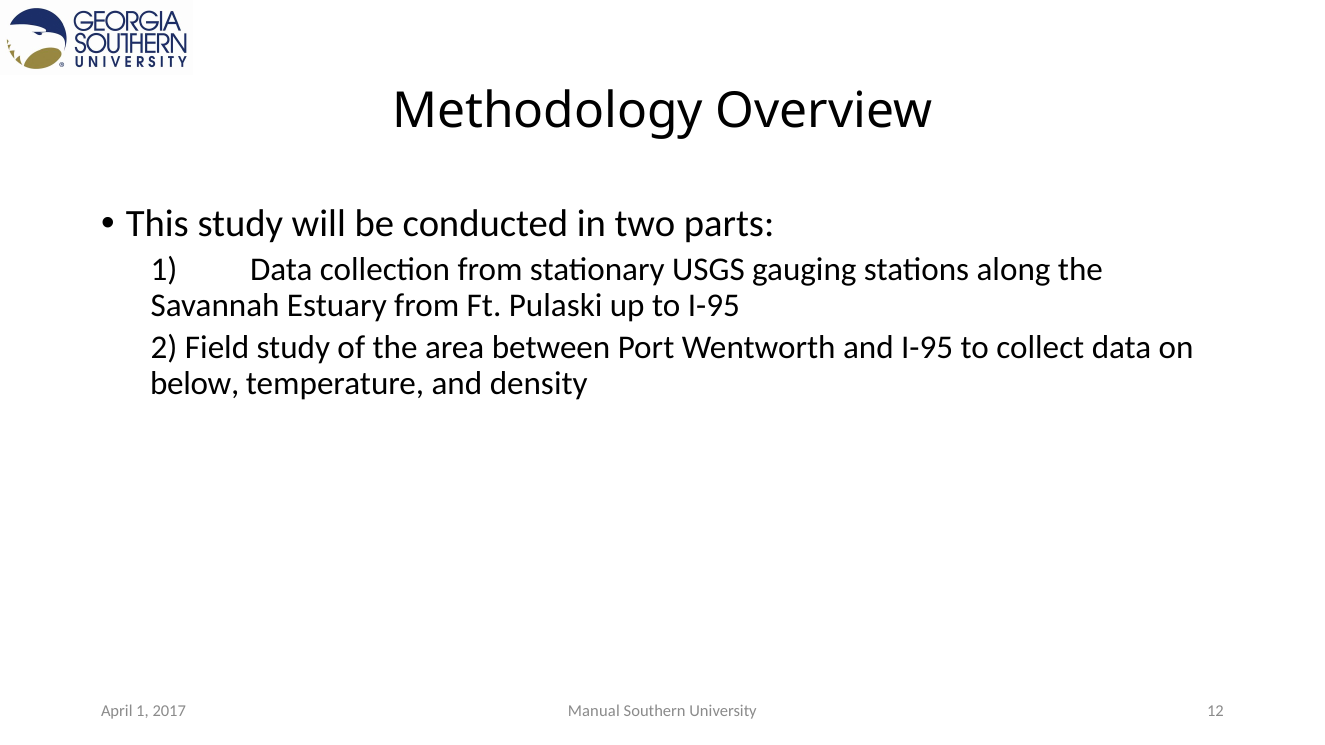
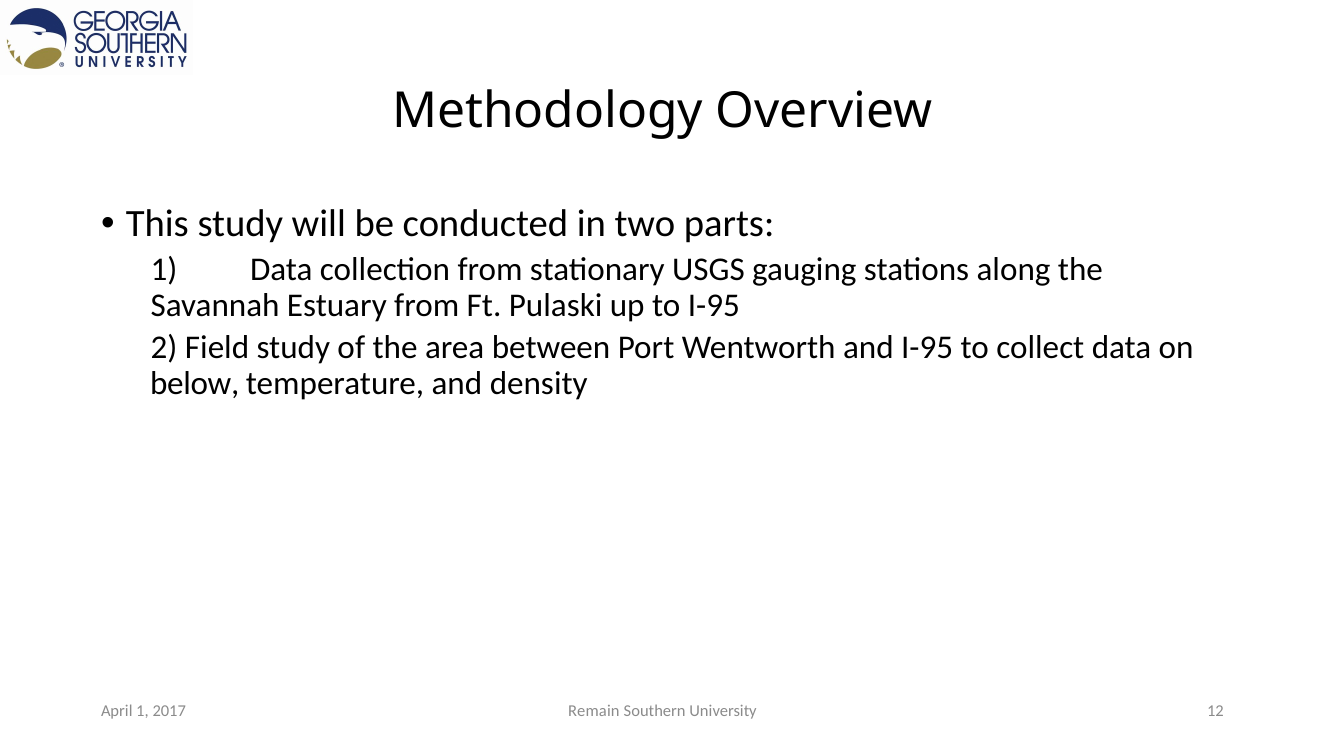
Manual: Manual -> Remain
